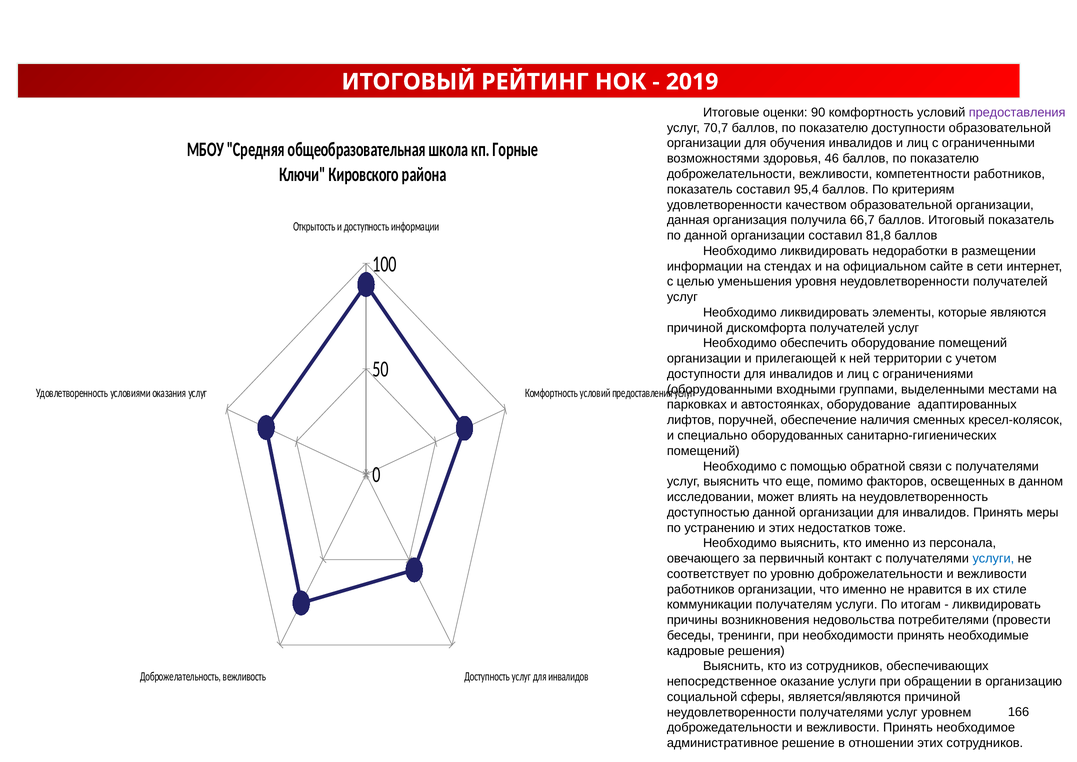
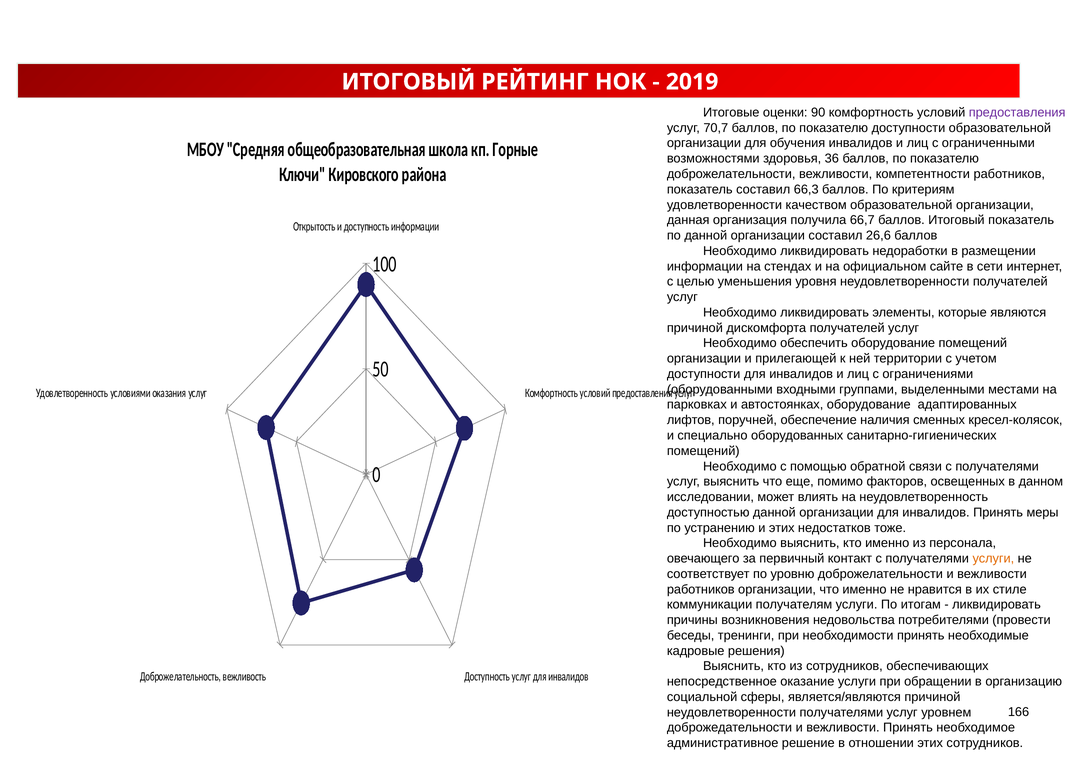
46: 46 -> 36
95,4: 95,4 -> 66,3
81,8: 81,8 -> 26,6
услуги at (993, 558) colour: blue -> orange
